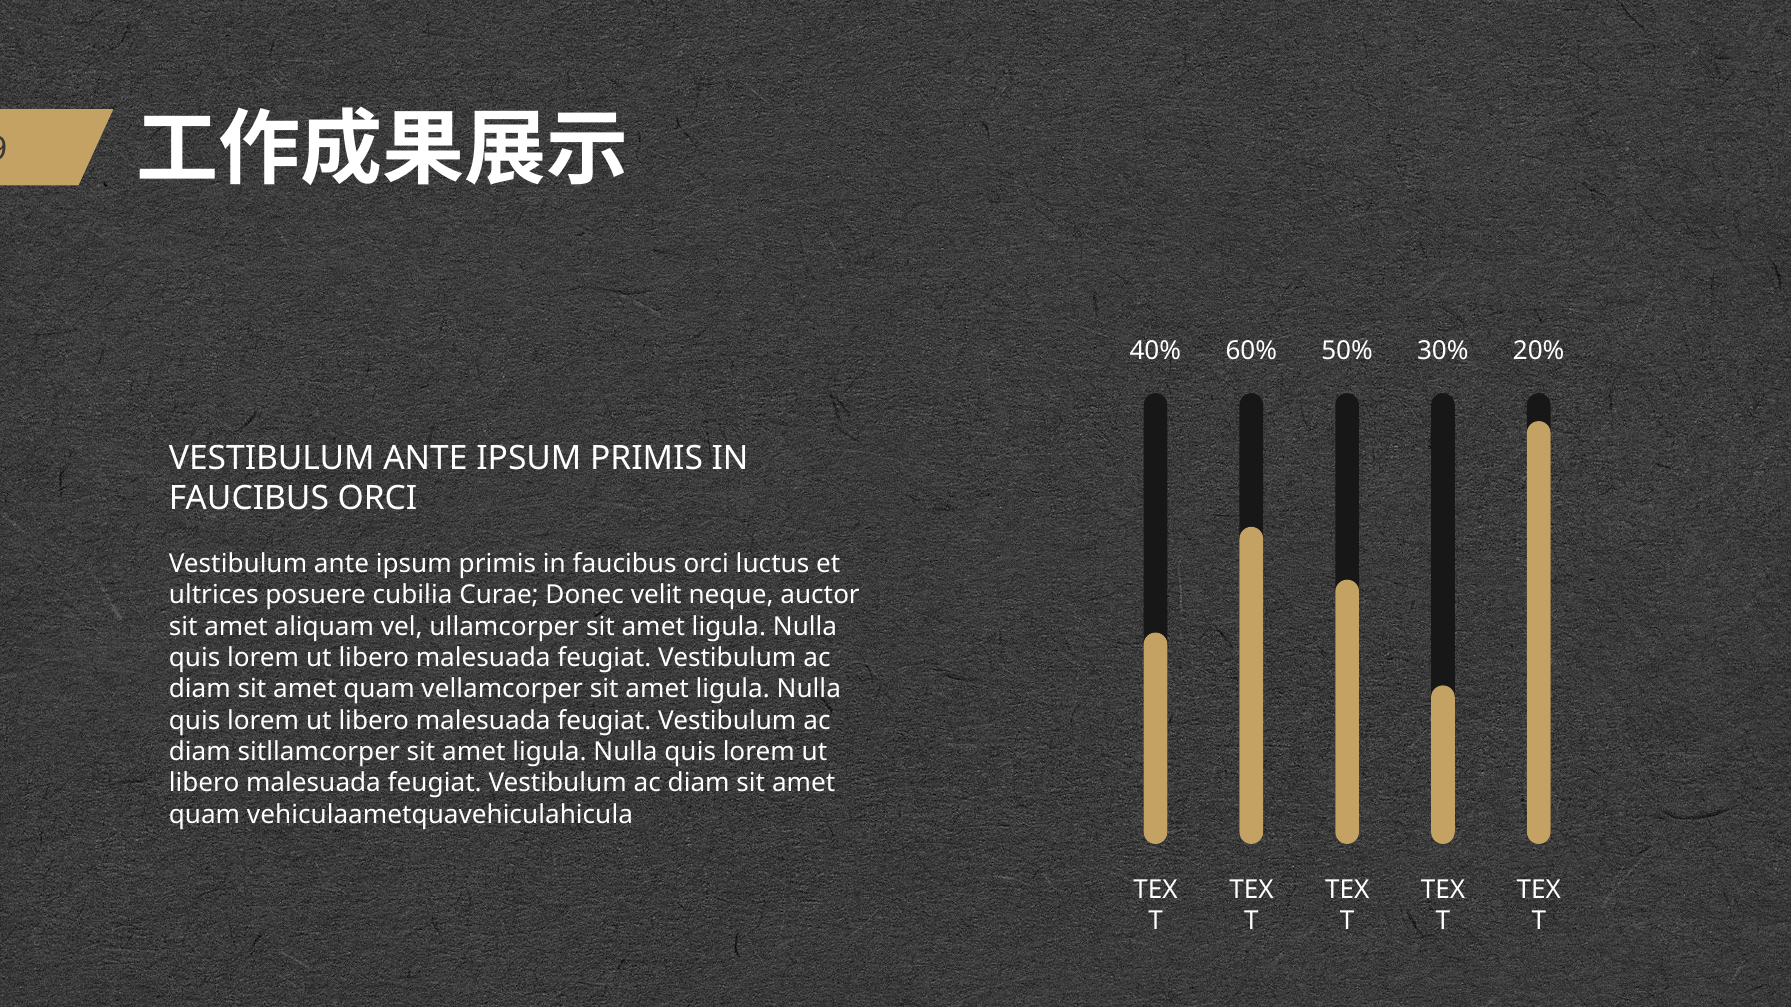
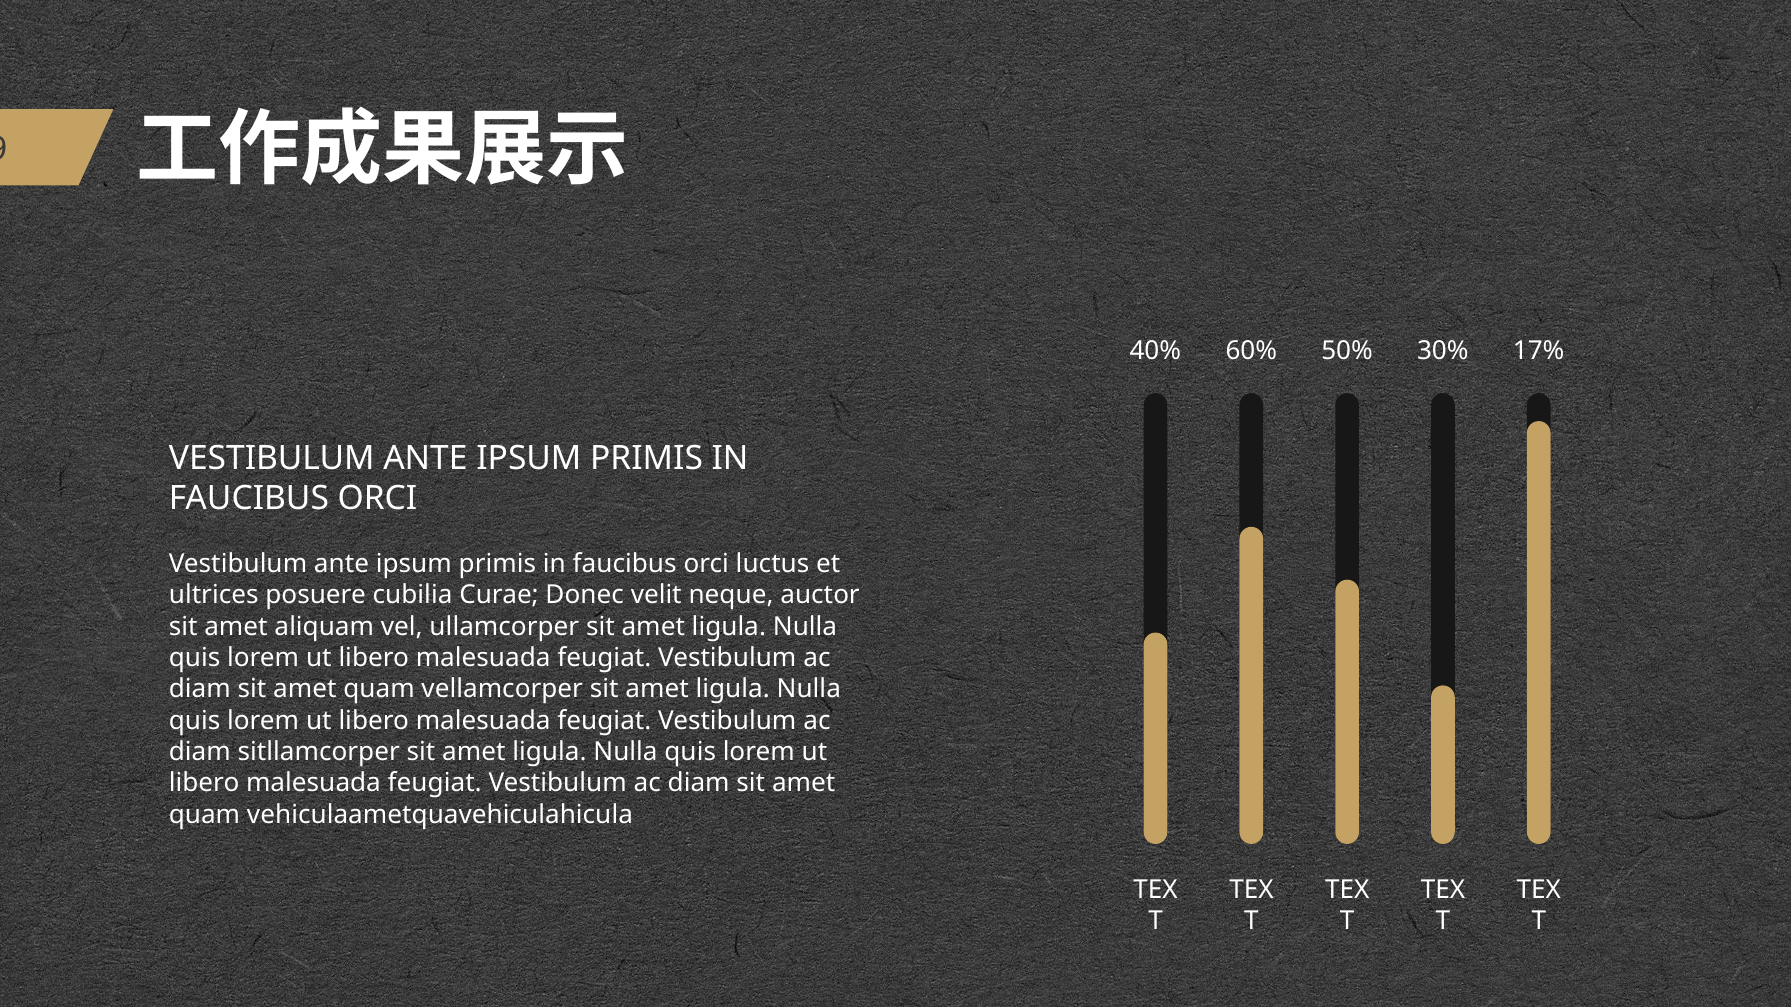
20%: 20% -> 17%
